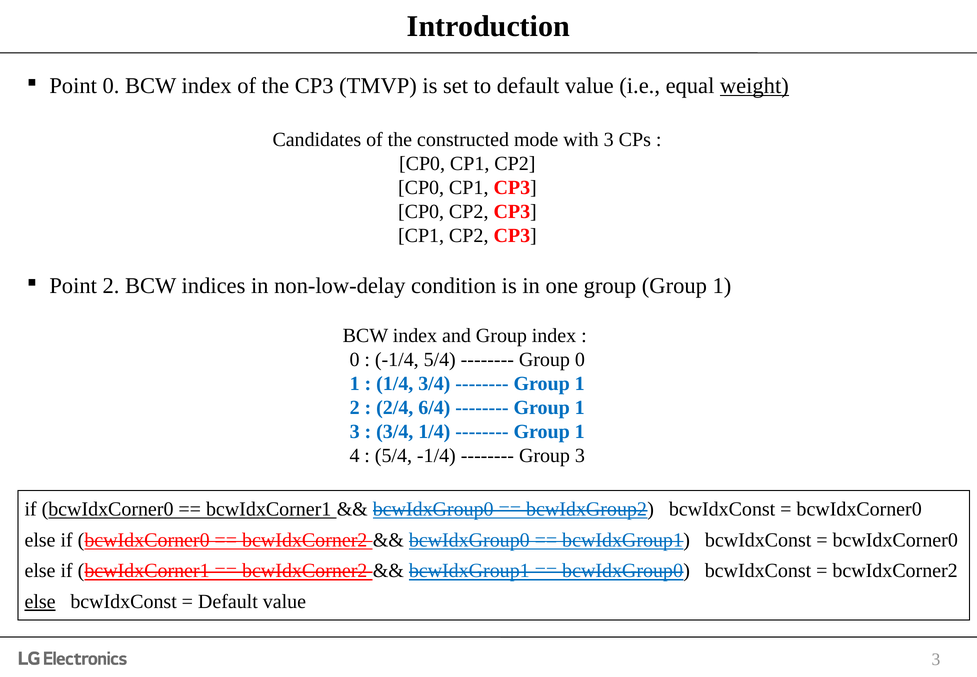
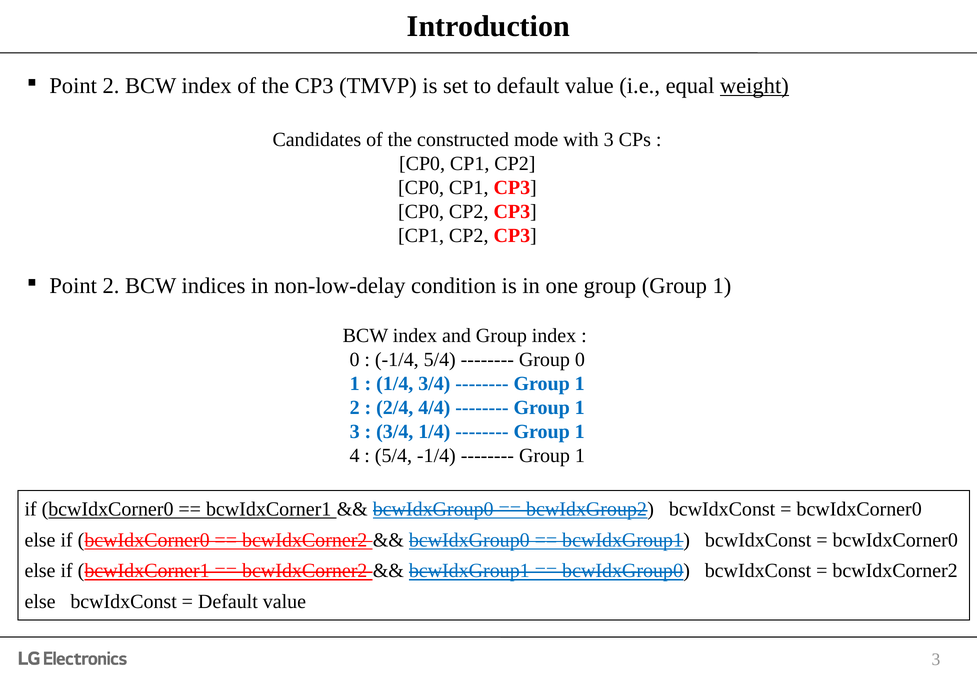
0 at (111, 86): 0 -> 2
6/4: 6/4 -> 4/4
3 at (580, 455): 3 -> 1
else at (40, 601) underline: present -> none
